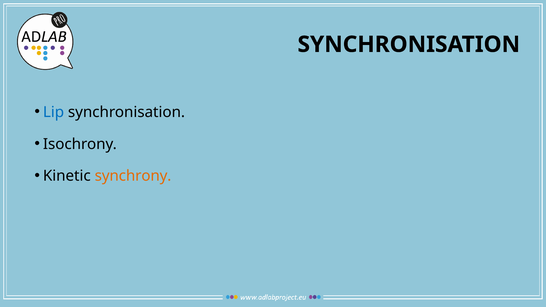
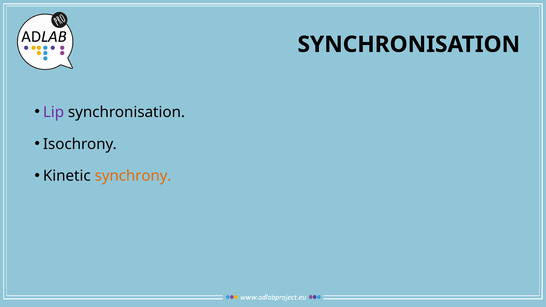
Lip colour: blue -> purple
